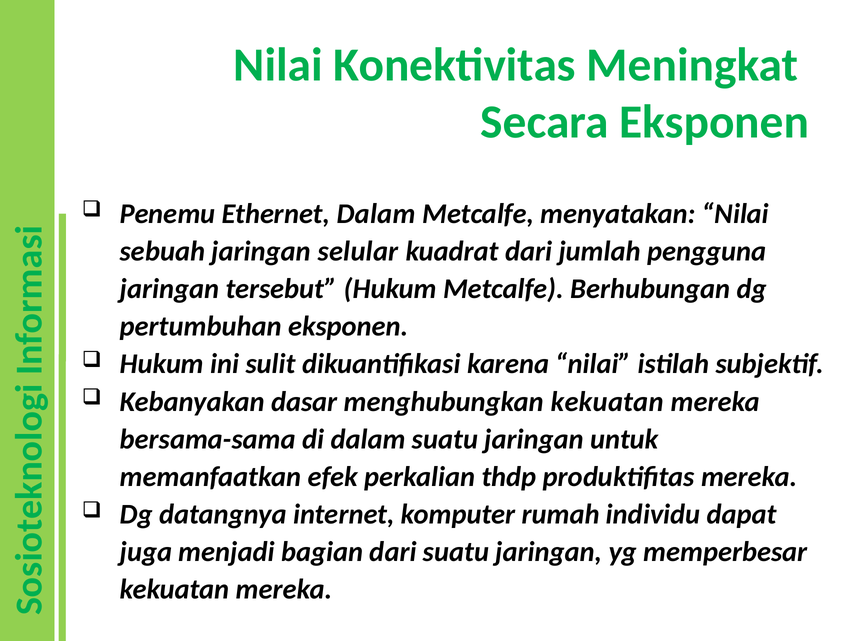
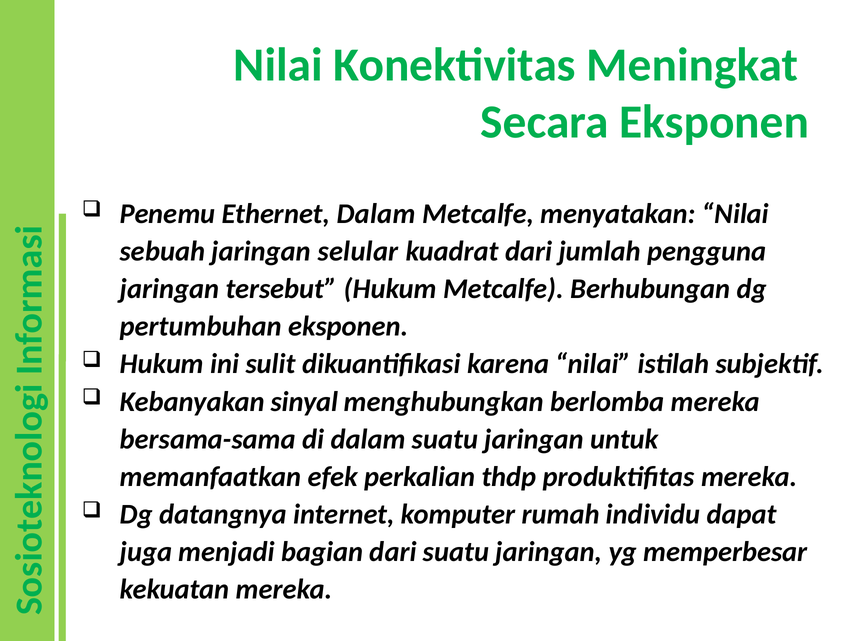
dasar: dasar -> sinyal
menghubungkan kekuatan: kekuatan -> berlomba
